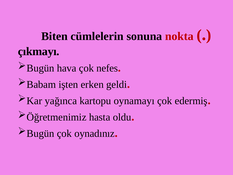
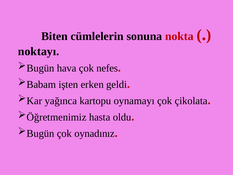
çıkmayı: çıkmayı -> noktayı
edermiş: edermiş -> çikolata
